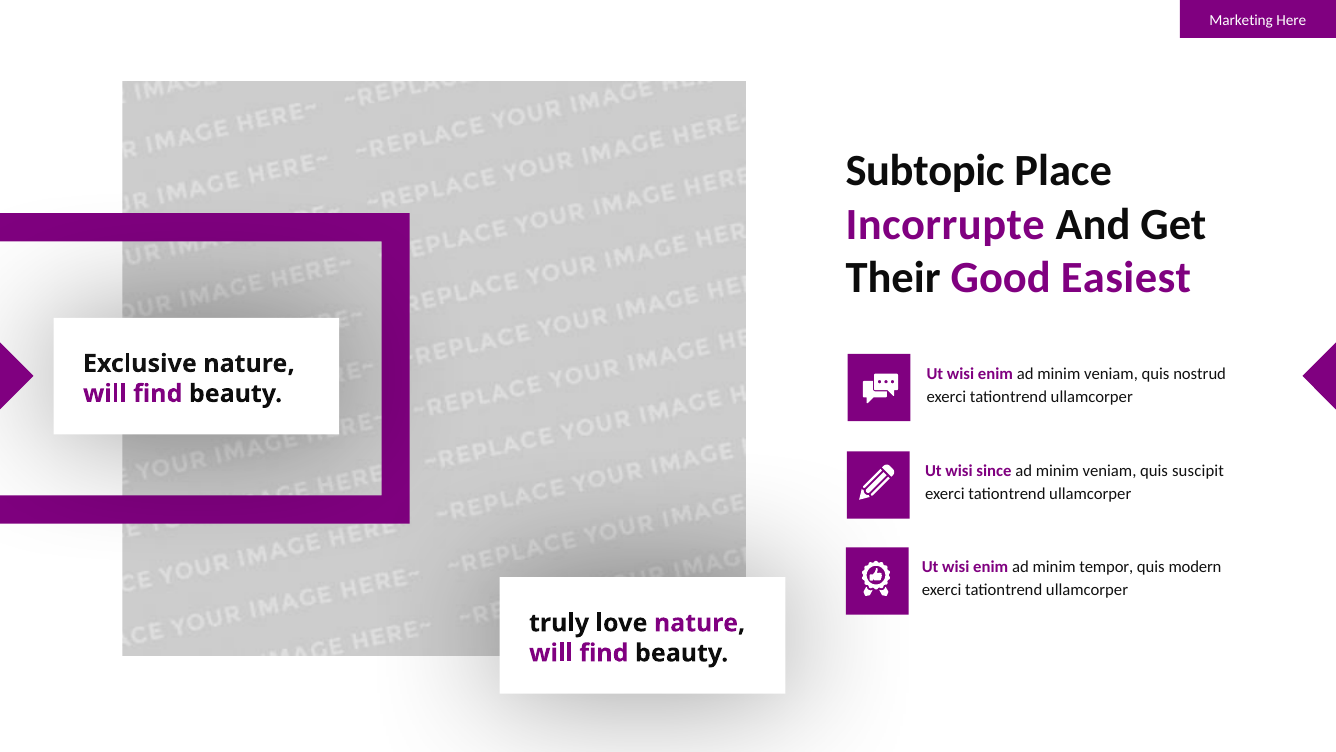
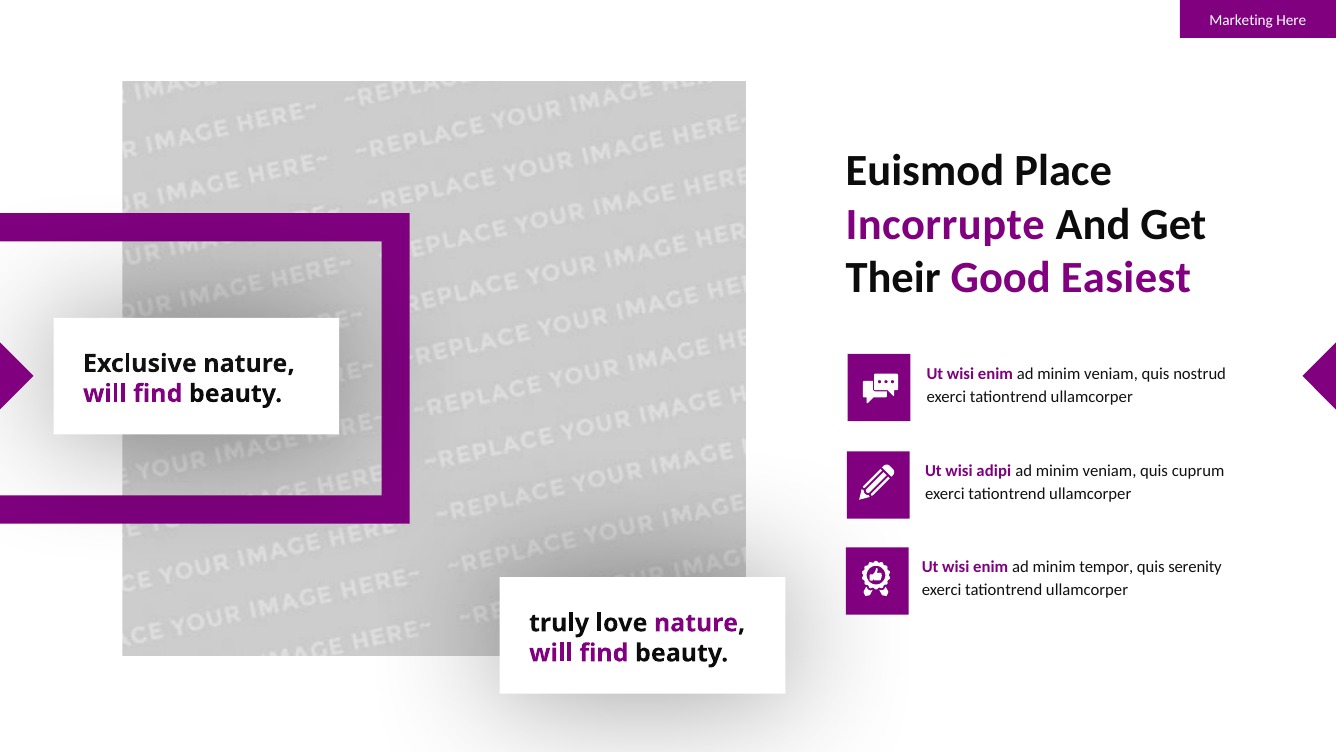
Subtopic: Subtopic -> Euismod
since: since -> adipi
suscipit: suscipit -> cuprum
modern: modern -> serenity
